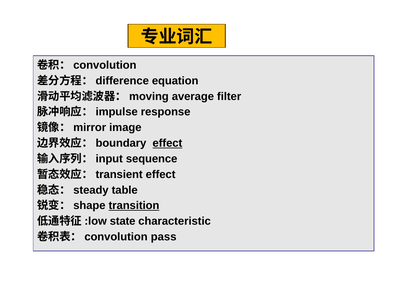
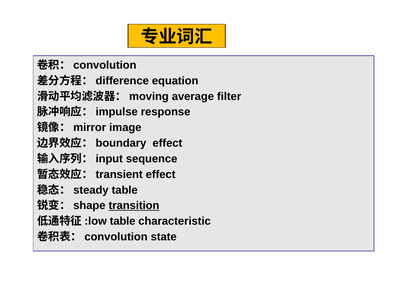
effect at (167, 143) underline: present -> none
state at (123, 221): state -> table
pass: pass -> state
